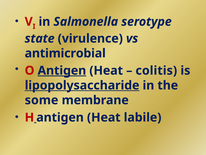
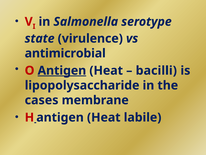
colitis: colitis -> bacilli
lipopolysaccharide underline: present -> none
some: some -> cases
